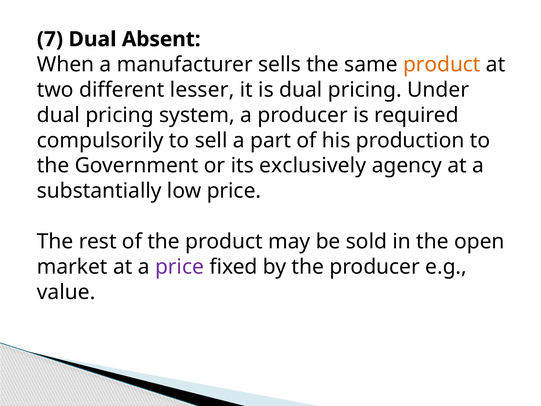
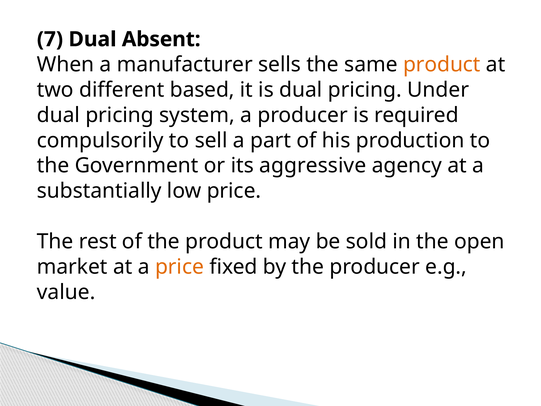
lesser: lesser -> based
exclusively: exclusively -> aggressive
price at (180, 267) colour: purple -> orange
